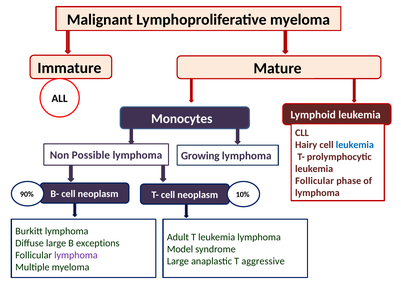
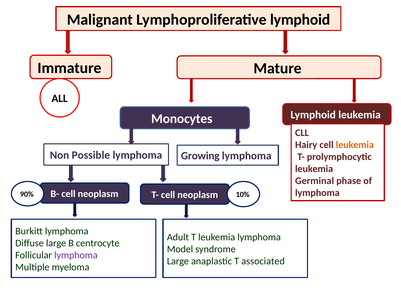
Lymphoproliferative myeloma: myeloma -> lymphoid
leukemia at (355, 145) colour: blue -> orange
Follicular at (315, 181): Follicular -> Germinal
exceptions: exceptions -> centrocyte
aggressive: aggressive -> associated
